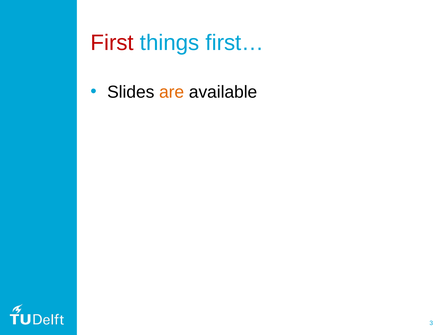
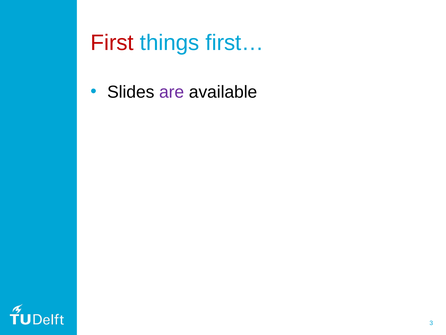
are colour: orange -> purple
